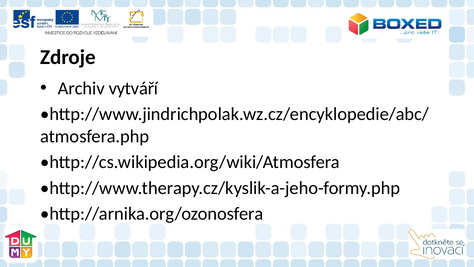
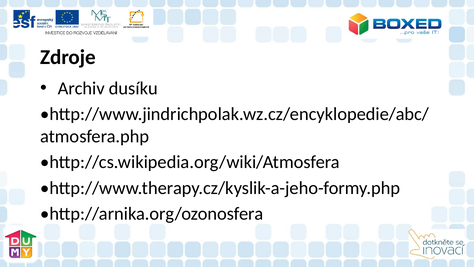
vytváří: vytváří -> dusíku
